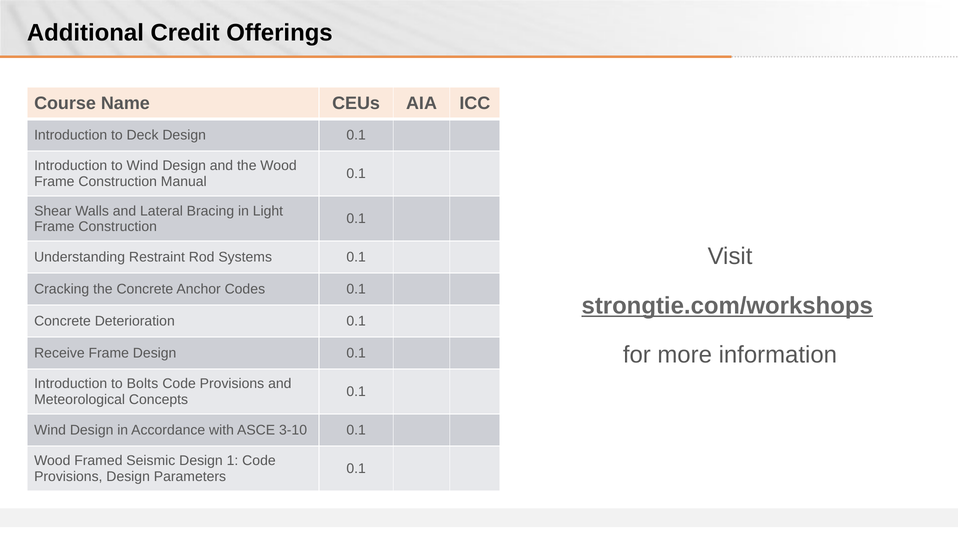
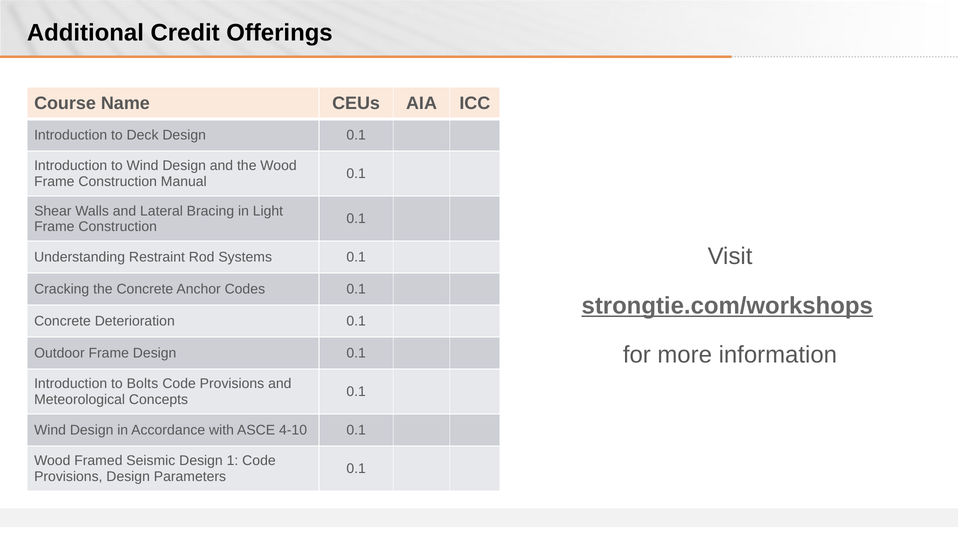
Receive: Receive -> Outdoor
3-10: 3-10 -> 4-10
